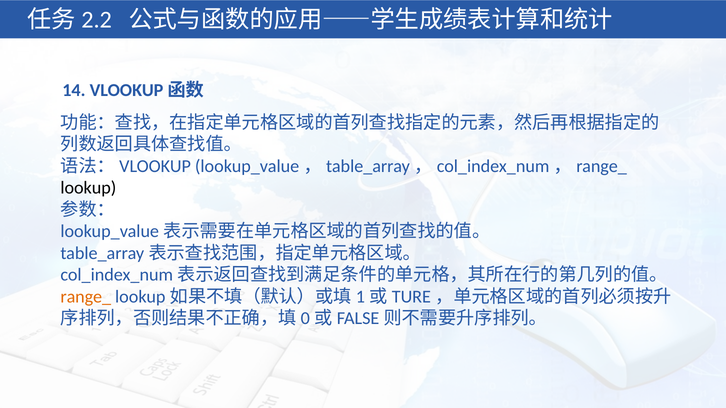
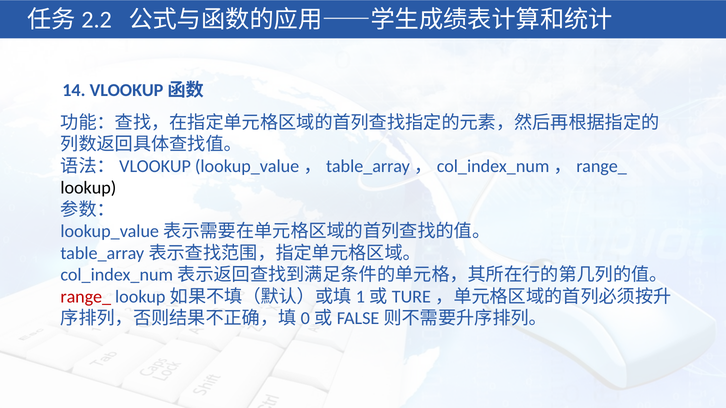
range_ colour: orange -> red
